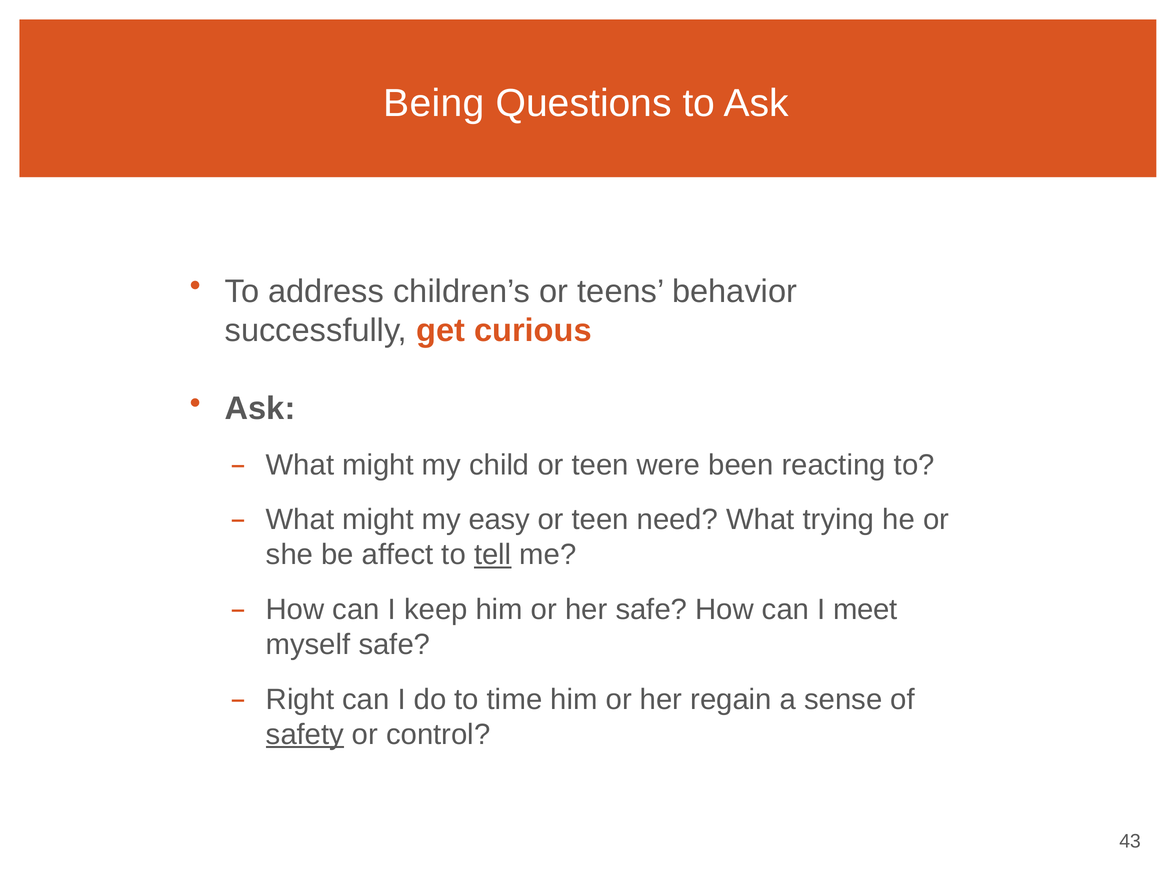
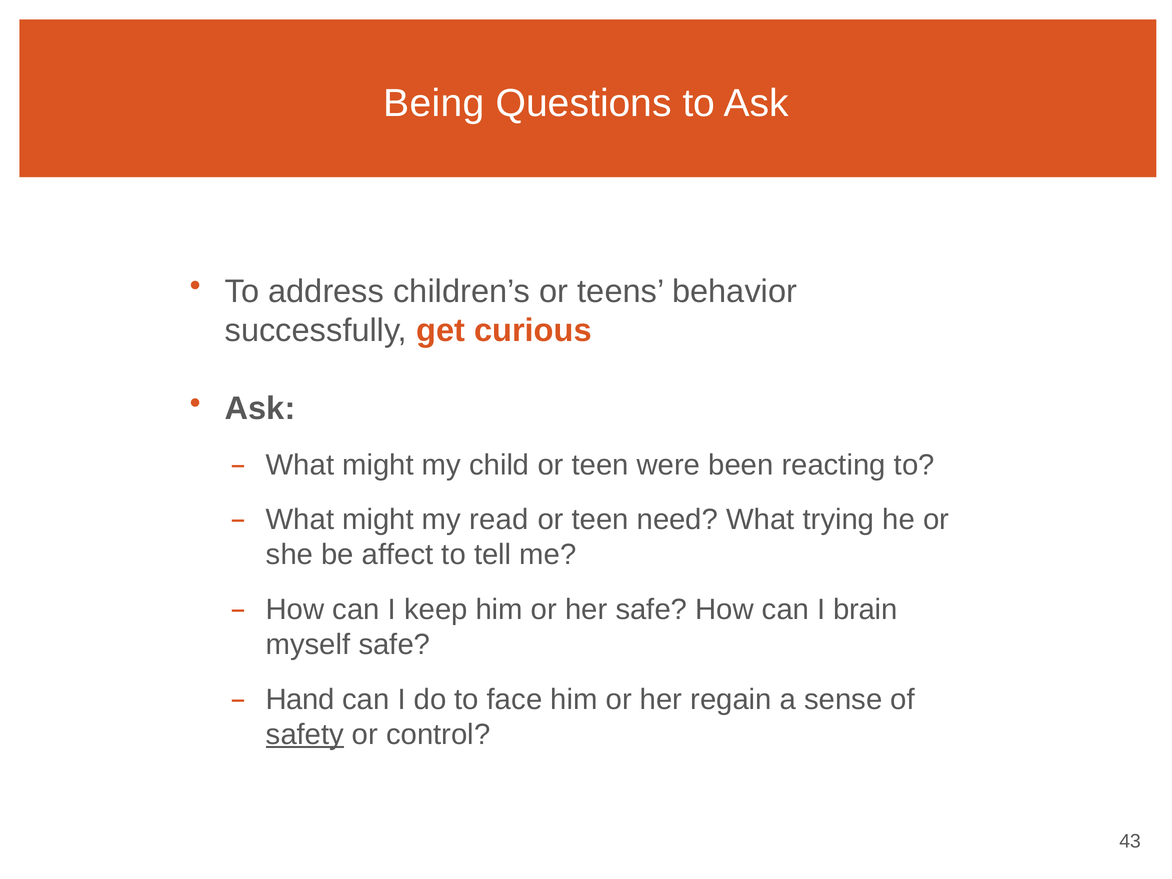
easy: easy -> read
tell underline: present -> none
meet: meet -> brain
Right: Right -> Hand
time: time -> face
